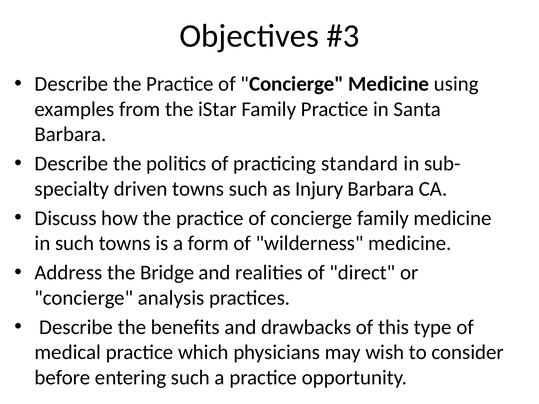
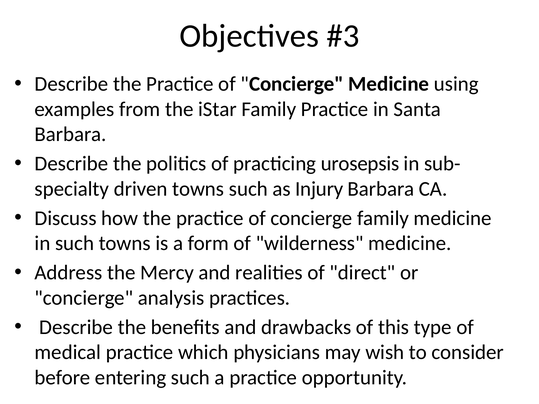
standard: standard -> urosepsis
Bridge: Bridge -> Mercy
